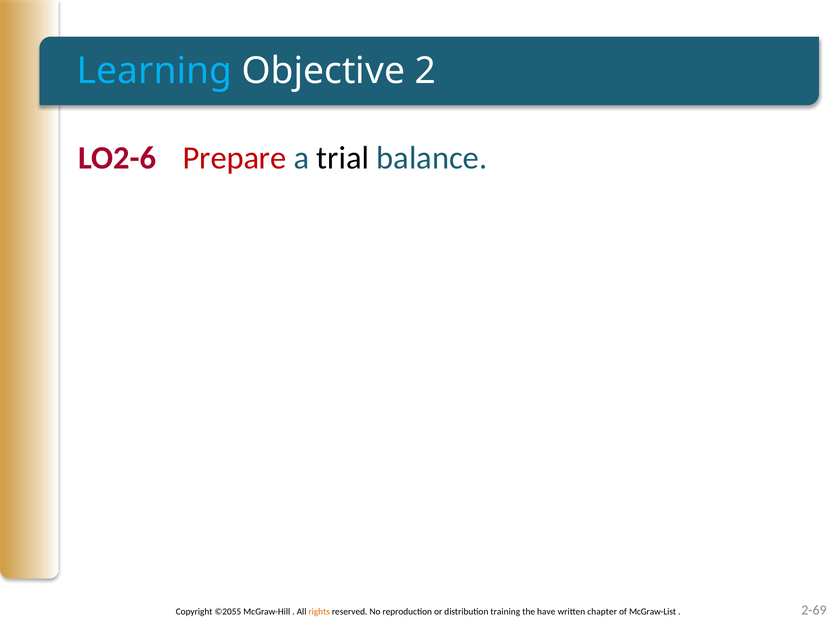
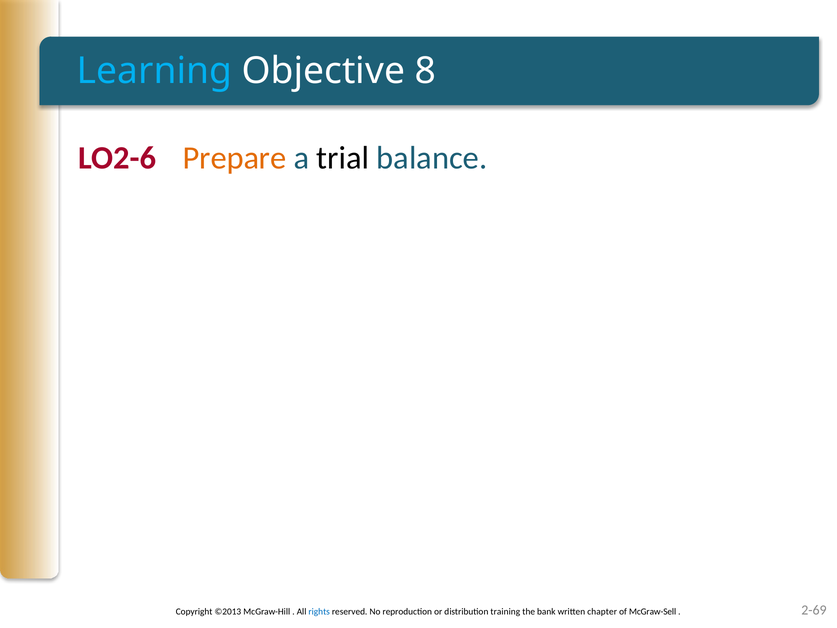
2: 2 -> 8
Prepare colour: red -> orange
©2055: ©2055 -> ©2013
rights colour: orange -> blue
have: have -> bank
McGraw-List: McGraw-List -> McGraw-Sell
